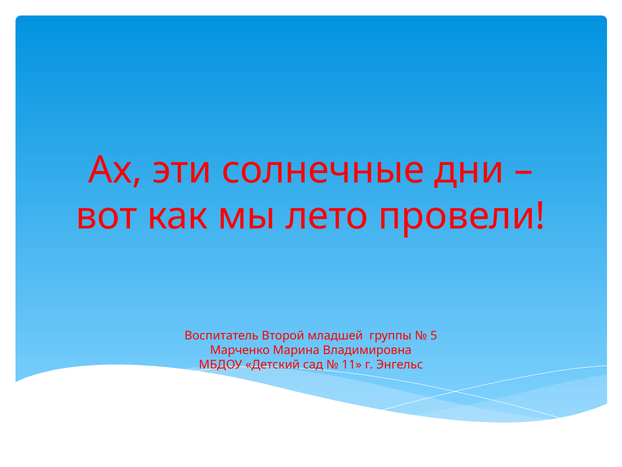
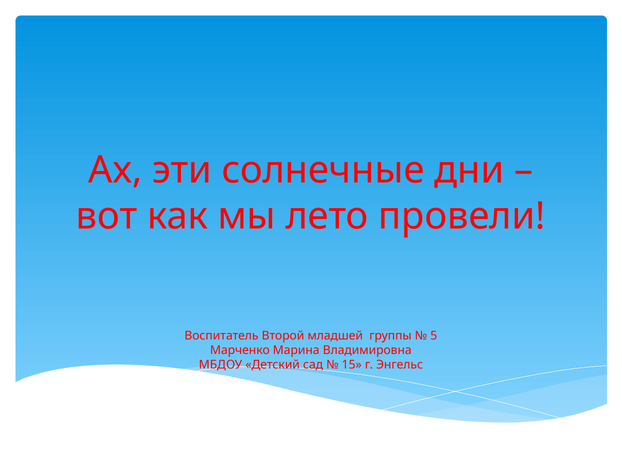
11: 11 -> 15
